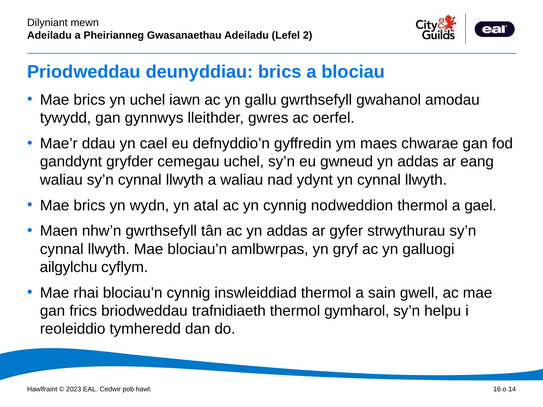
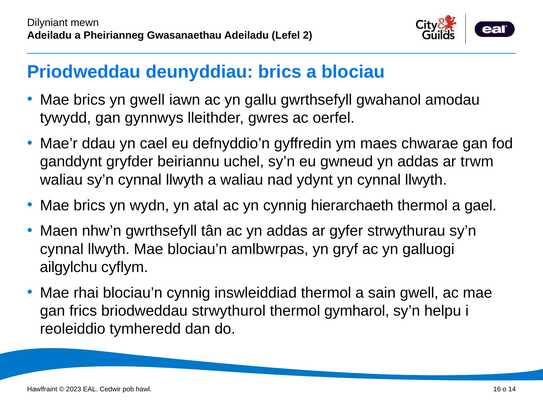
yn uchel: uchel -> gwell
cemegau: cemegau -> beiriannu
eang: eang -> trwm
nodweddion: nodweddion -> hierarchaeth
trafnidiaeth: trafnidiaeth -> strwythurol
